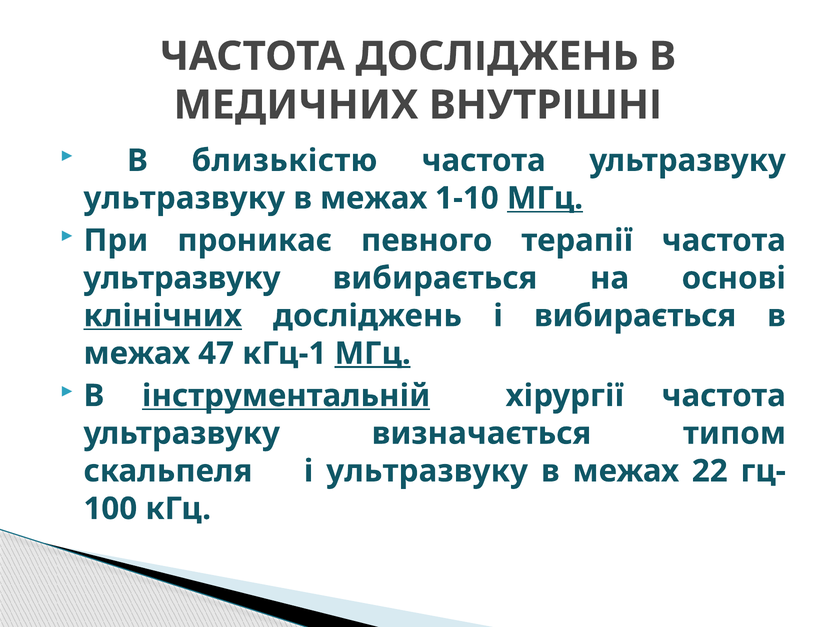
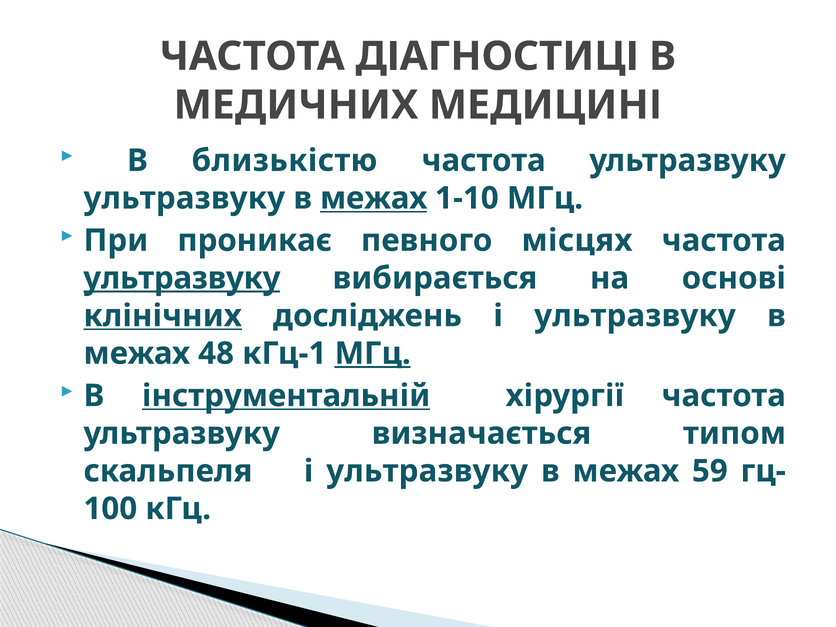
ЧАСТОТА ДОСЛІДЖЕНЬ: ДОСЛІДЖЕНЬ -> ДІАГНОСТИЦІ
ВНУТРІШНІ: ВНУТРІШНІ -> МЕДИЦИНІ
межах at (374, 198) underline: none -> present
МГц at (545, 198) underline: present -> none
терапії: терапії -> місцях
ультразвуку at (182, 278) underline: none -> present
досліджень і вибирається: вибирається -> ультразвуку
47: 47 -> 48
22: 22 -> 59
